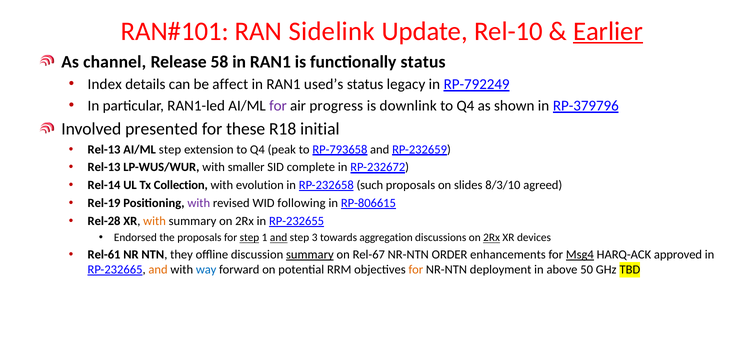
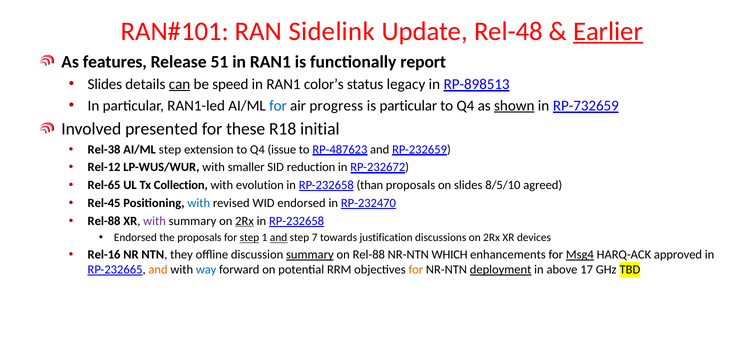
Rel-10: Rel-10 -> Rel-48
channel: channel -> features
58: 58 -> 51
functionally status: status -> report
Index at (105, 84): Index -> Slides
can underline: none -> present
affect: affect -> speed
used’s: used’s -> color’s
RP-792249: RP-792249 -> RP-898513
for at (278, 105) colour: purple -> blue
is downlink: downlink -> particular
shown underline: none -> present
RP-379796: RP-379796 -> RP-732659
Rel-13 at (104, 149): Rel-13 -> Rel-38
peak: peak -> issue
RP-793658: RP-793658 -> RP-487623
Rel-13 at (104, 167): Rel-13 -> Rel-12
complete: complete -> reduction
Rel-14: Rel-14 -> Rel-65
such: such -> than
8/3/10: 8/3/10 -> 8/5/10
Rel-19: Rel-19 -> Rel-45
with at (199, 203) colour: purple -> blue
WID following: following -> endorsed
RP-806615: RP-806615 -> RP-232470
Rel-28 at (104, 221): Rel-28 -> Rel-88
with at (155, 221) colour: orange -> purple
2Rx at (245, 221) underline: none -> present
RP-232655 at (297, 221): RP-232655 -> RP-232658
3: 3 -> 7
aggregation: aggregation -> justification
2Rx at (492, 237) underline: present -> none
Rel-61: Rel-61 -> Rel-16
on Rel-67: Rel-67 -> Rel-88
ORDER: ORDER -> WHICH
deployment underline: none -> present
50: 50 -> 17
